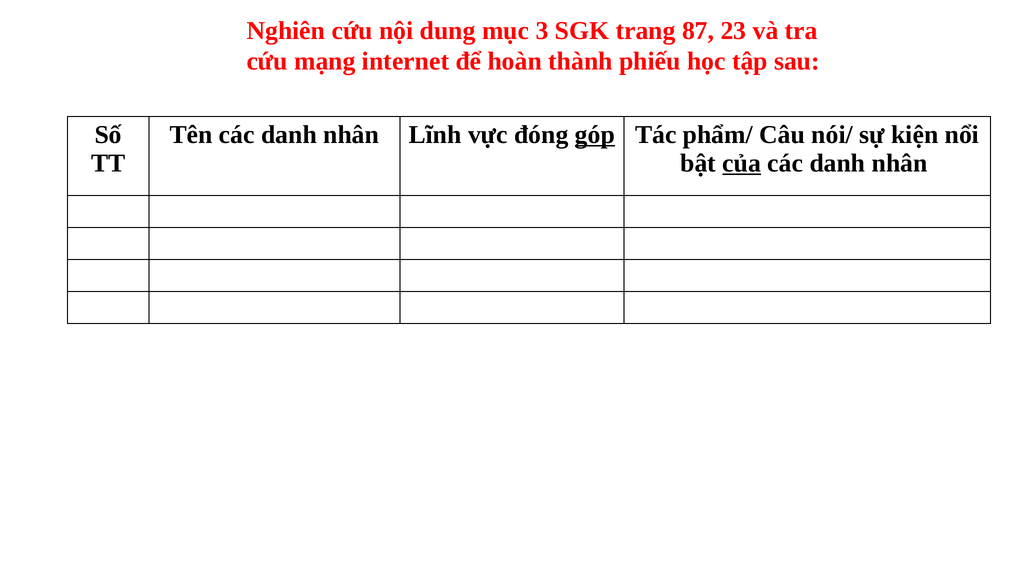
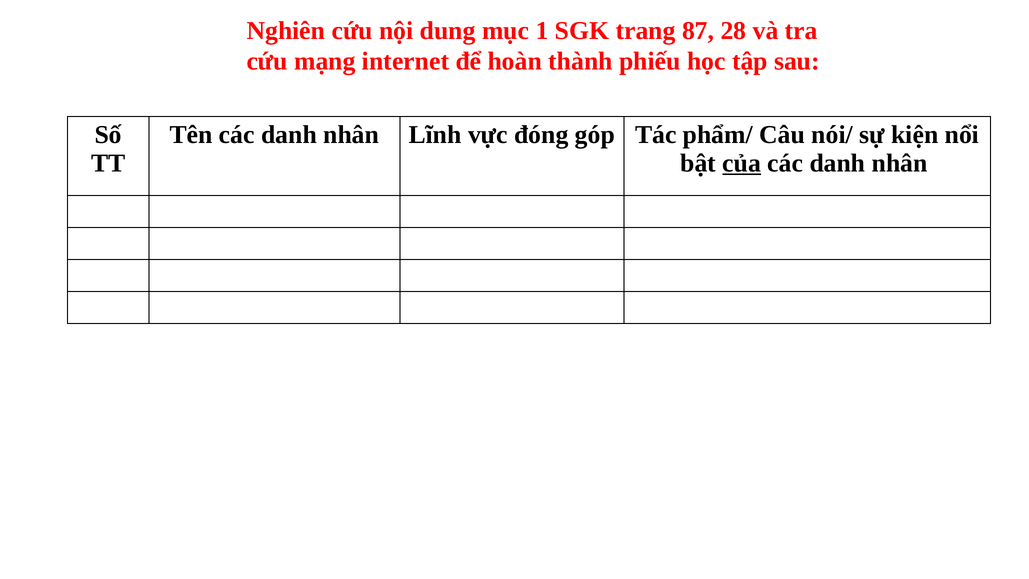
3: 3 -> 1
23: 23 -> 28
góp underline: present -> none
